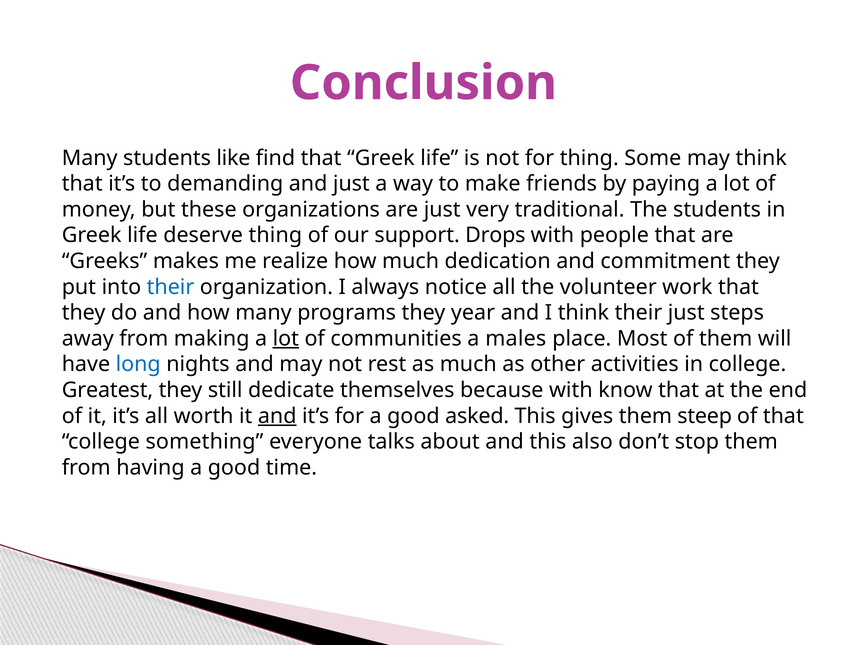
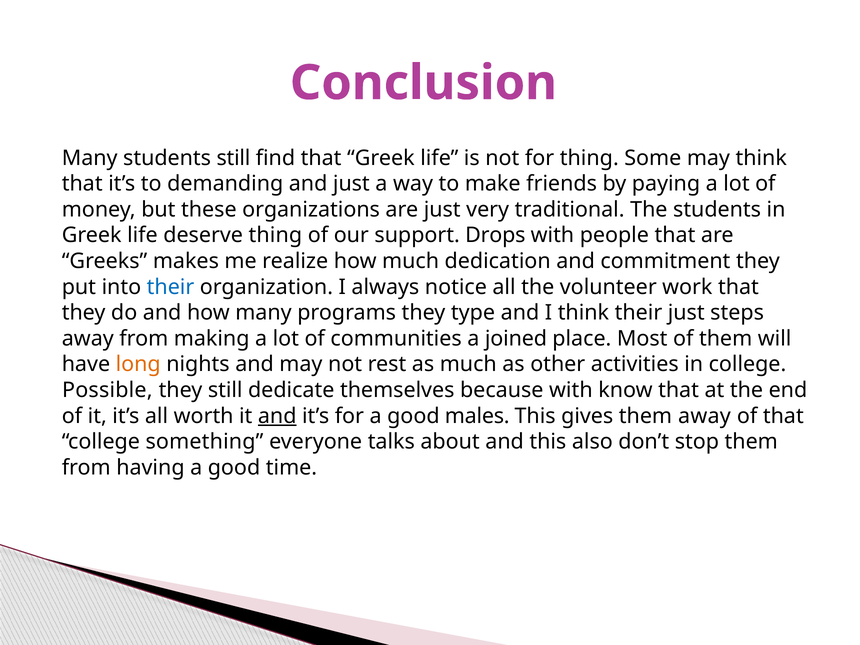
students like: like -> still
year: year -> type
lot at (286, 339) underline: present -> none
males: males -> joined
long colour: blue -> orange
Greatest: Greatest -> Possible
asked: asked -> males
them steep: steep -> away
